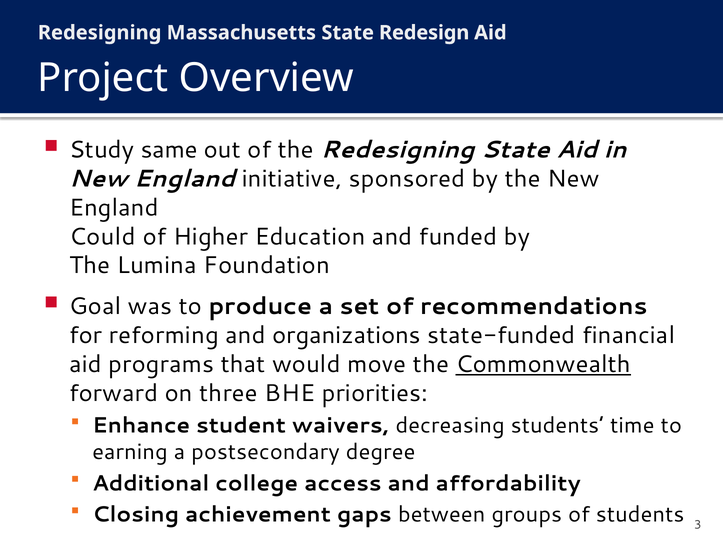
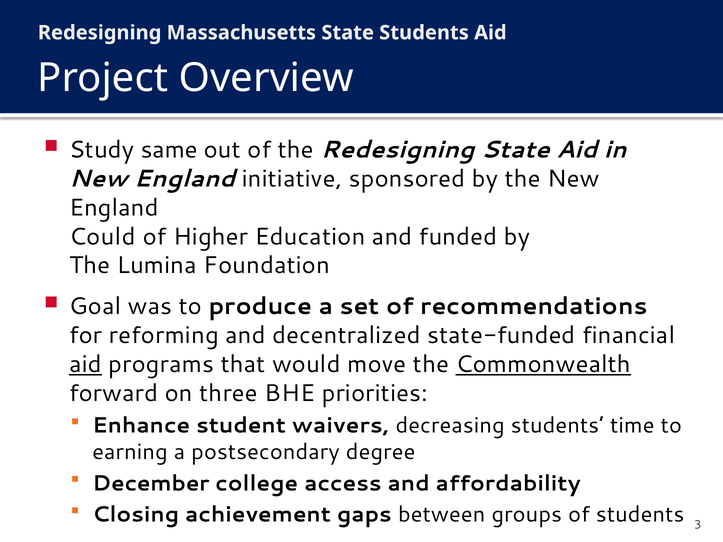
State Redesign: Redesign -> Students
organizations: organizations -> decentralized
aid at (85, 364) underline: none -> present
Additional: Additional -> December
